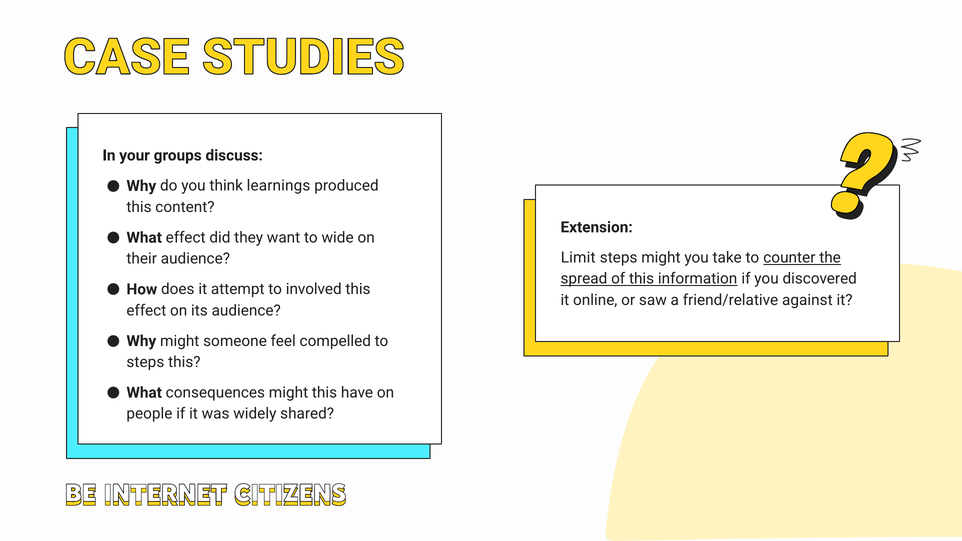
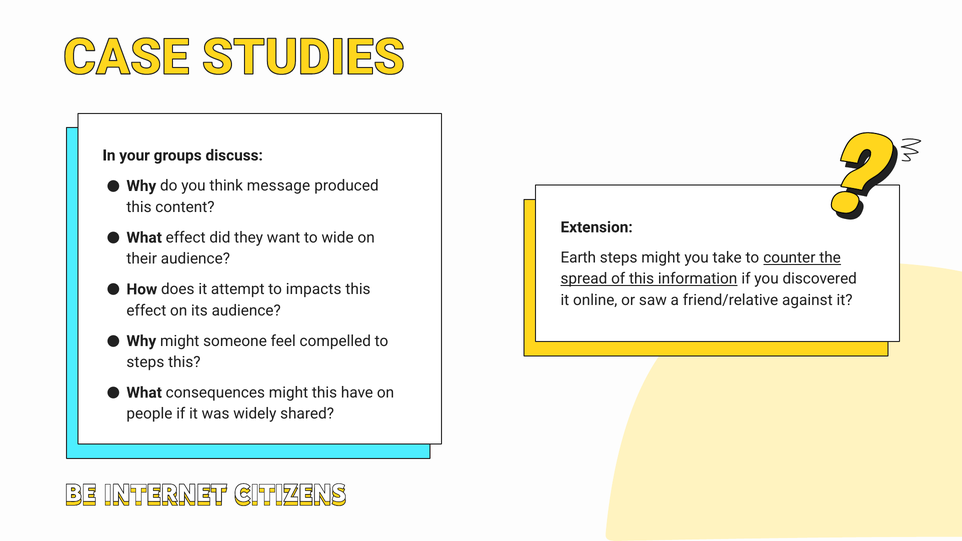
learnings: learnings -> message
Limit: Limit -> Earth
involved: involved -> impacts
